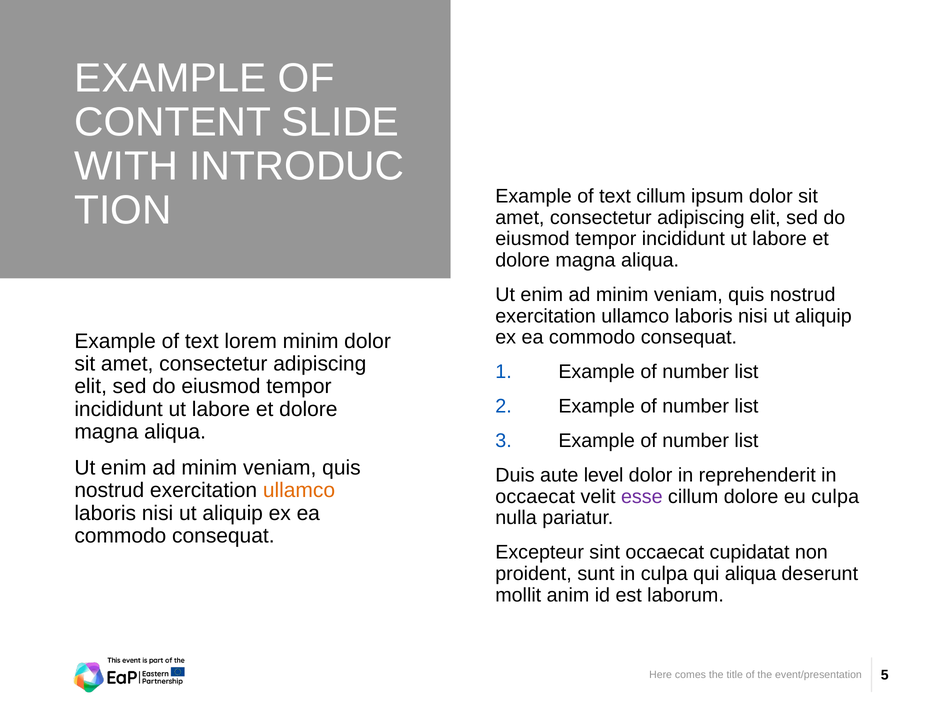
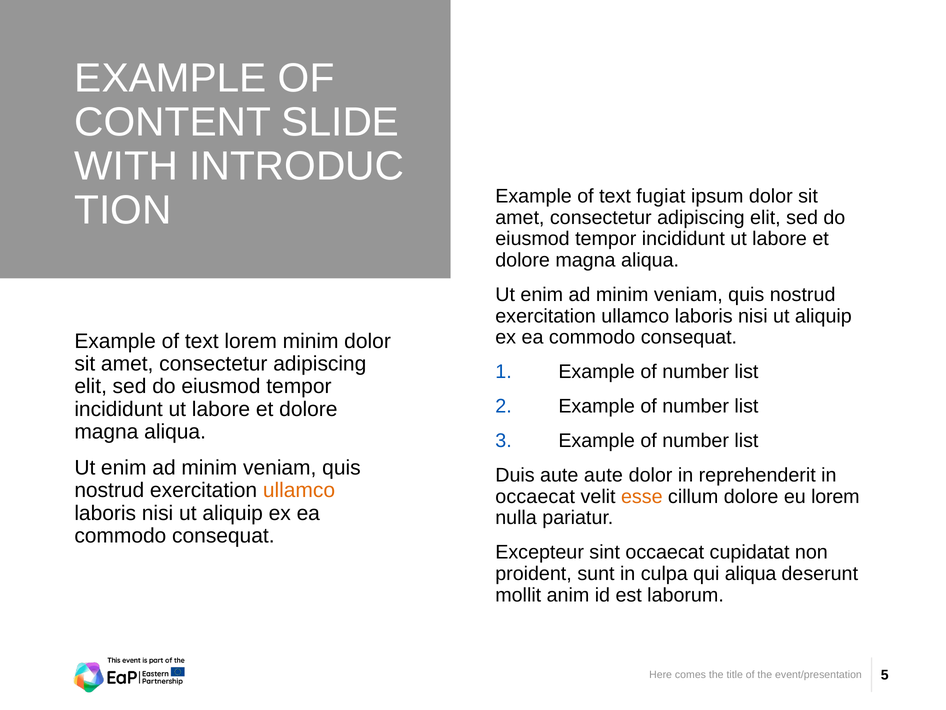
text cillum: cillum -> fugiat
aute level: level -> aute
esse colour: purple -> orange
eu culpa: culpa -> lorem
